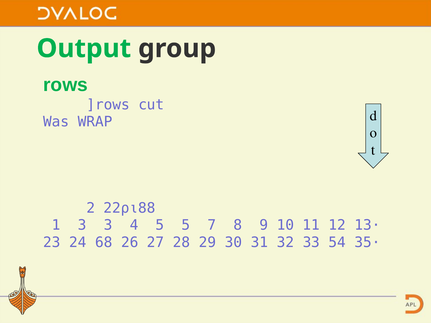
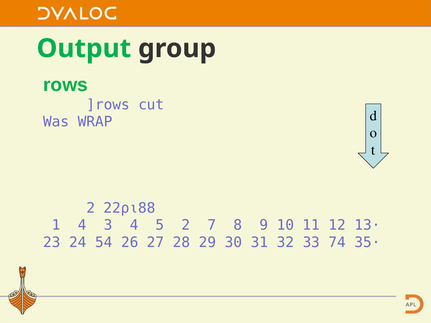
1 3: 3 -> 4
5 5: 5 -> 2
68: 68 -> 54
54: 54 -> 74
